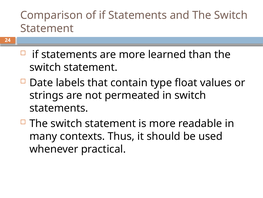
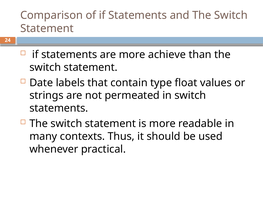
learned: learned -> achieve
